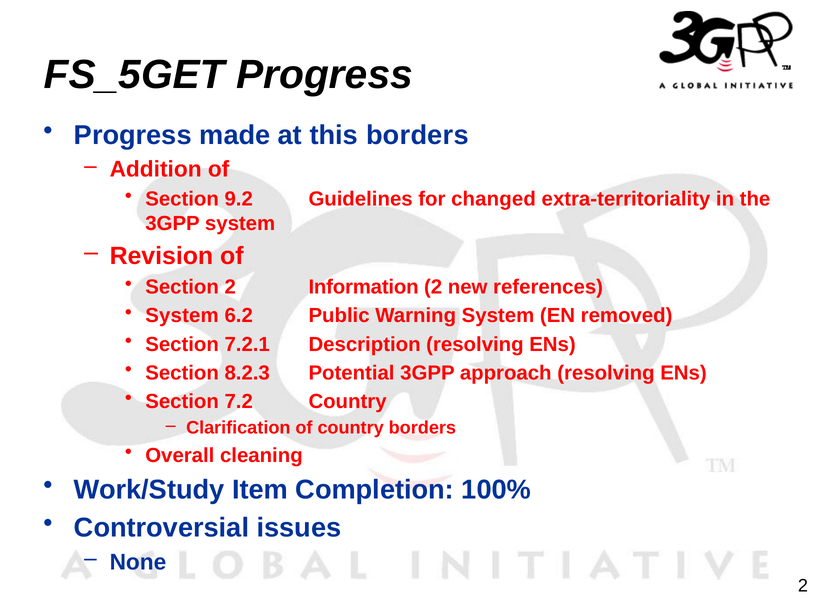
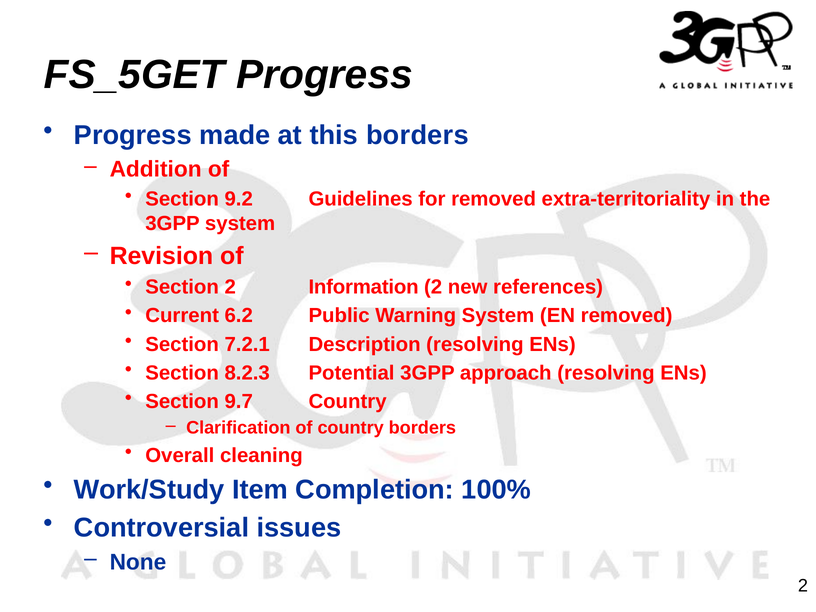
for changed: changed -> removed
System at (182, 316): System -> Current
7.2: 7.2 -> 9.7
